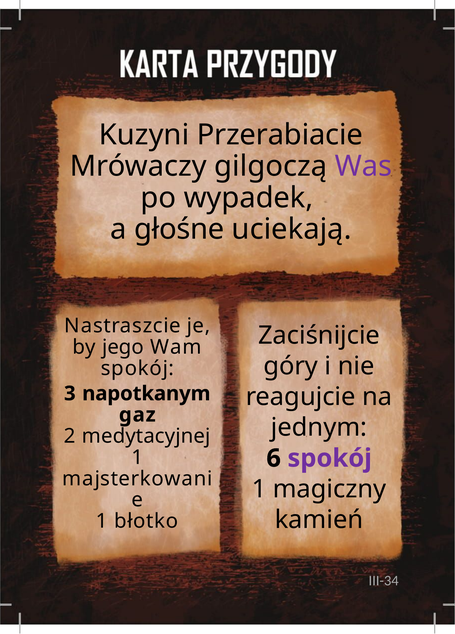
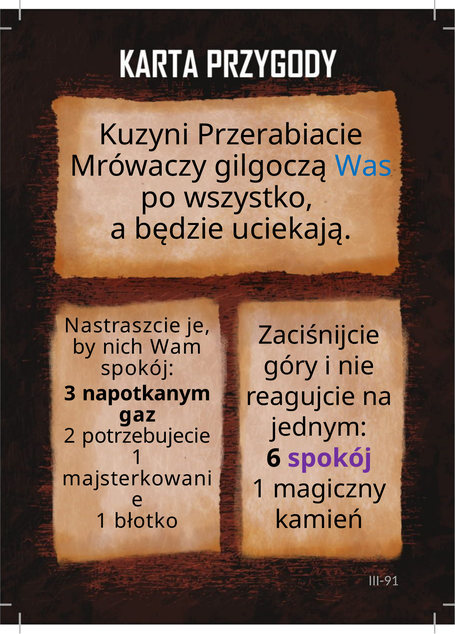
Was colour: purple -> blue
wypadek: wypadek -> wszystko
głośne: głośne -> będzie
jego: jego -> nich
medytacyjnej: medytacyjnej -> potrzebujecie
III-34: III-34 -> III-91
